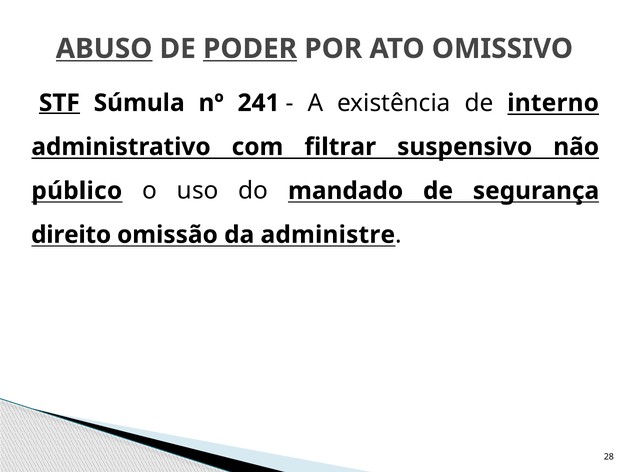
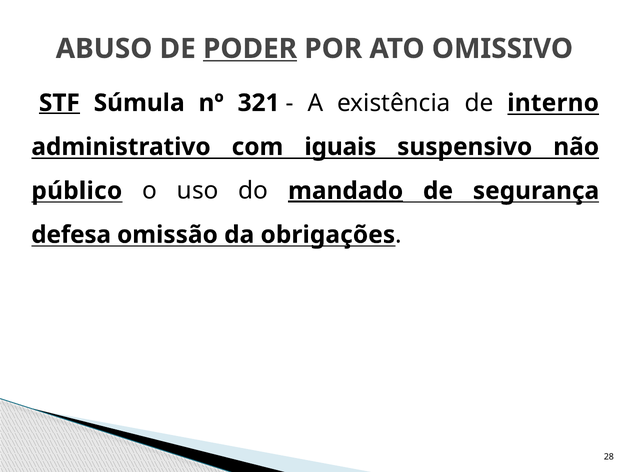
ABUSO underline: present -> none
241: 241 -> 321
filtrar: filtrar -> iguais
mandado underline: none -> present
direito: direito -> defesa
administre: administre -> obrigações
